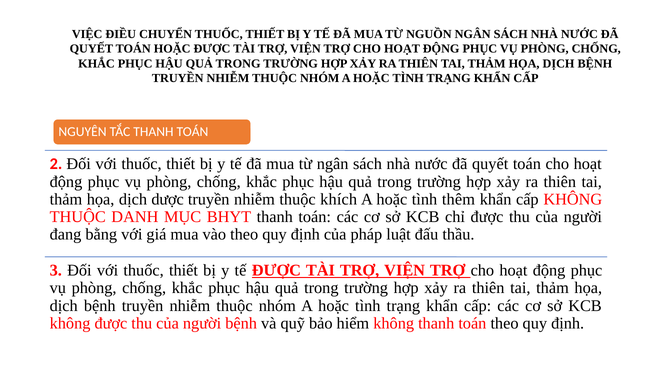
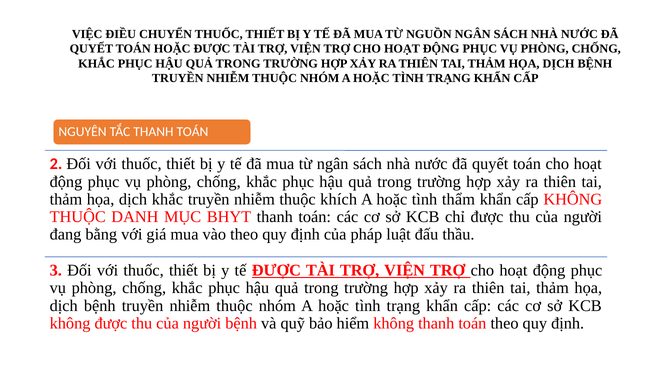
dịch dược: dược -> khắc
thêm: thêm -> thẩm
